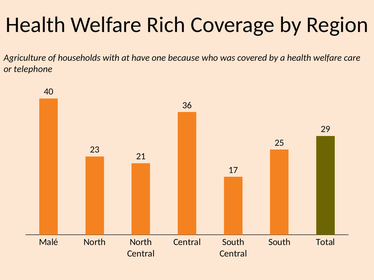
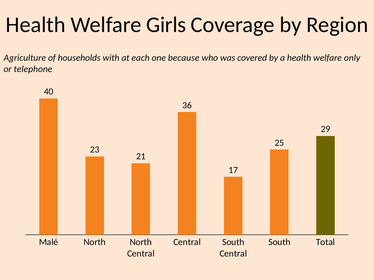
Rich: Rich -> Girls
have: have -> each
care: care -> only
